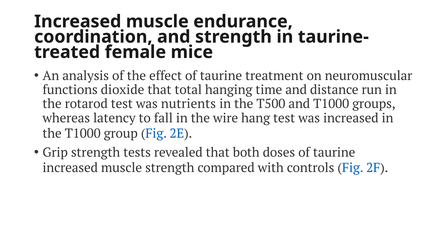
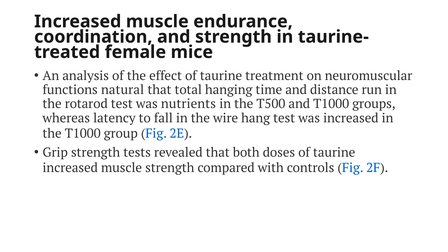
dioxide: dioxide -> natural
